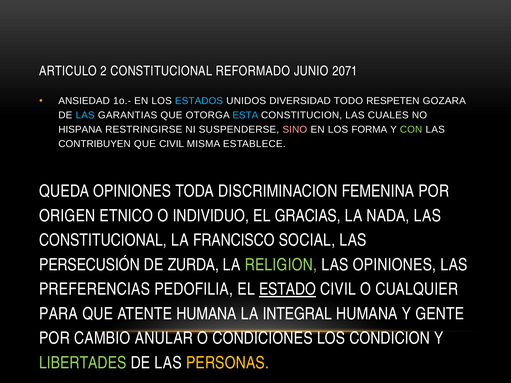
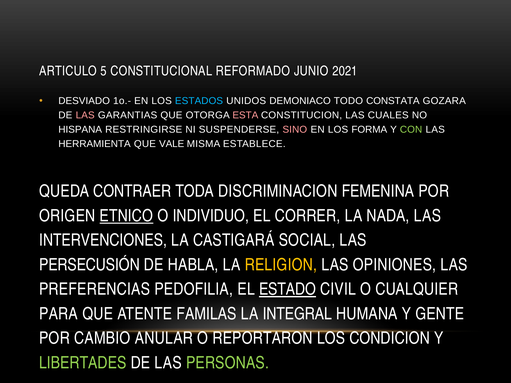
2: 2 -> 5
2071: 2071 -> 2021
ANSIEDAD: ANSIEDAD -> DESVIADO
DIVERSIDAD: DIVERSIDAD -> DEMONIACO
RESPETEN: RESPETEN -> CONSTATA
LAS at (85, 115) colour: light blue -> pink
ESTA colour: light blue -> pink
CONTRIBUYEN: CONTRIBUYEN -> HERRAMIENTA
QUE CIVIL: CIVIL -> VALE
QUEDA OPINIONES: OPINIONES -> CONTRAER
ETNICO underline: none -> present
GRACIAS: GRACIAS -> CORRER
CONSTITUCIONAL at (103, 240): CONSTITUCIONAL -> INTERVENCIONES
FRANCISCO: FRANCISCO -> CASTIGARÁ
ZURDA: ZURDA -> HABLA
RELIGION colour: light green -> yellow
ATENTE HUMANA: HUMANA -> FAMILAS
CONDICIONES: CONDICIONES -> REPORTARON
PERSONAS colour: yellow -> light green
